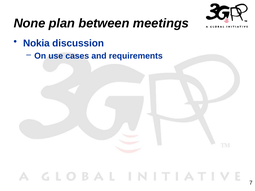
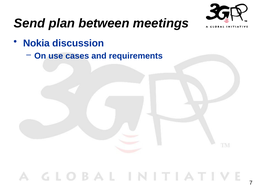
None: None -> Send
